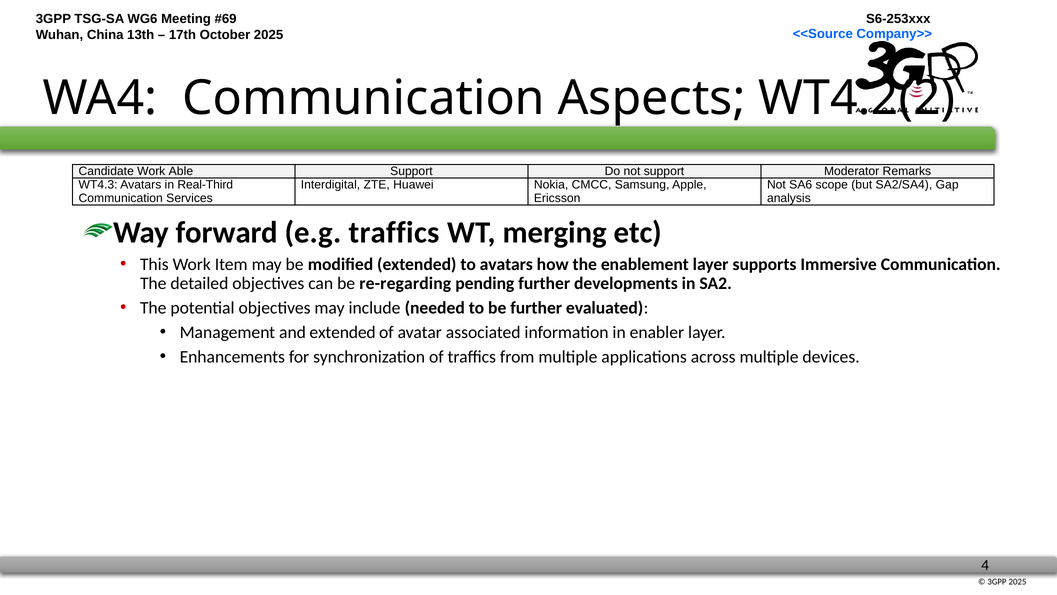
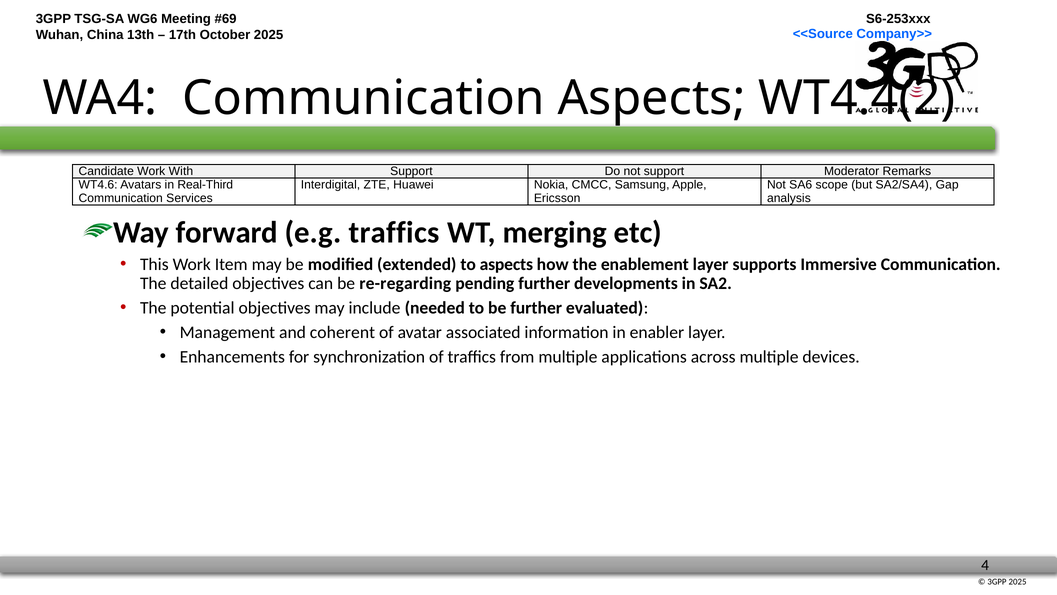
WT4.2(2: WT4.2(2 -> WT4.4(2
Able: Able -> With
WT4.3: WT4.3 -> WT4.6
to avatars: avatars -> aspects
and extended: extended -> coherent
